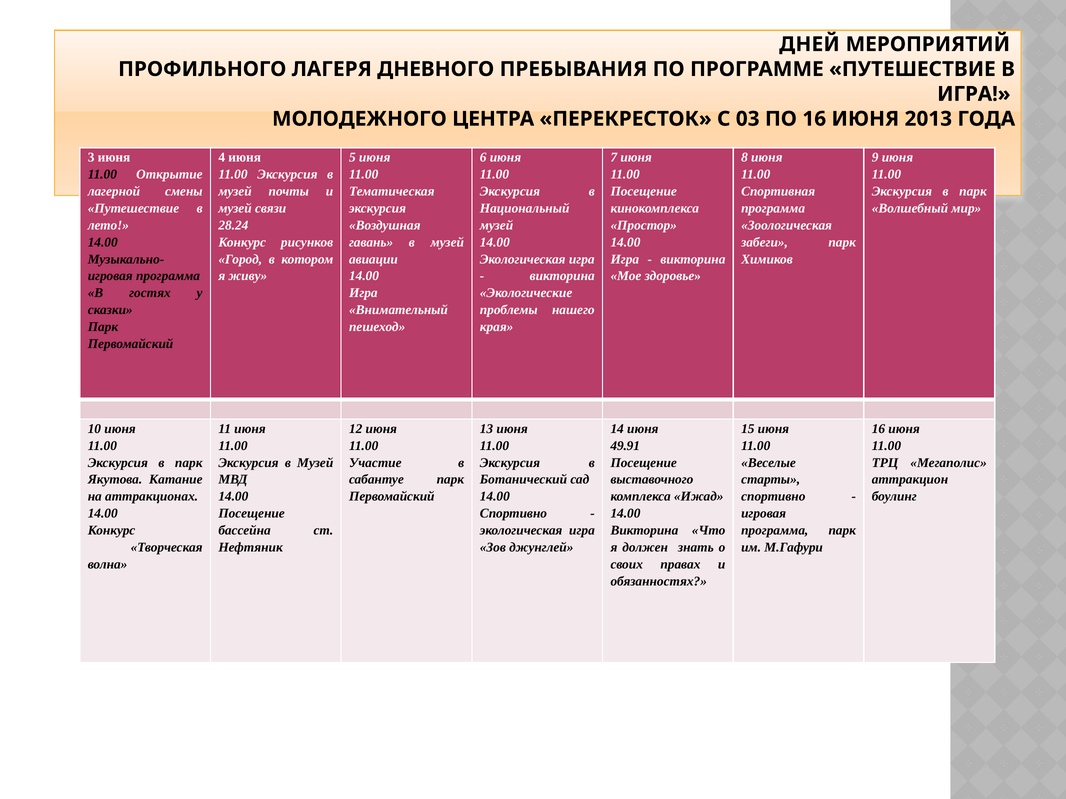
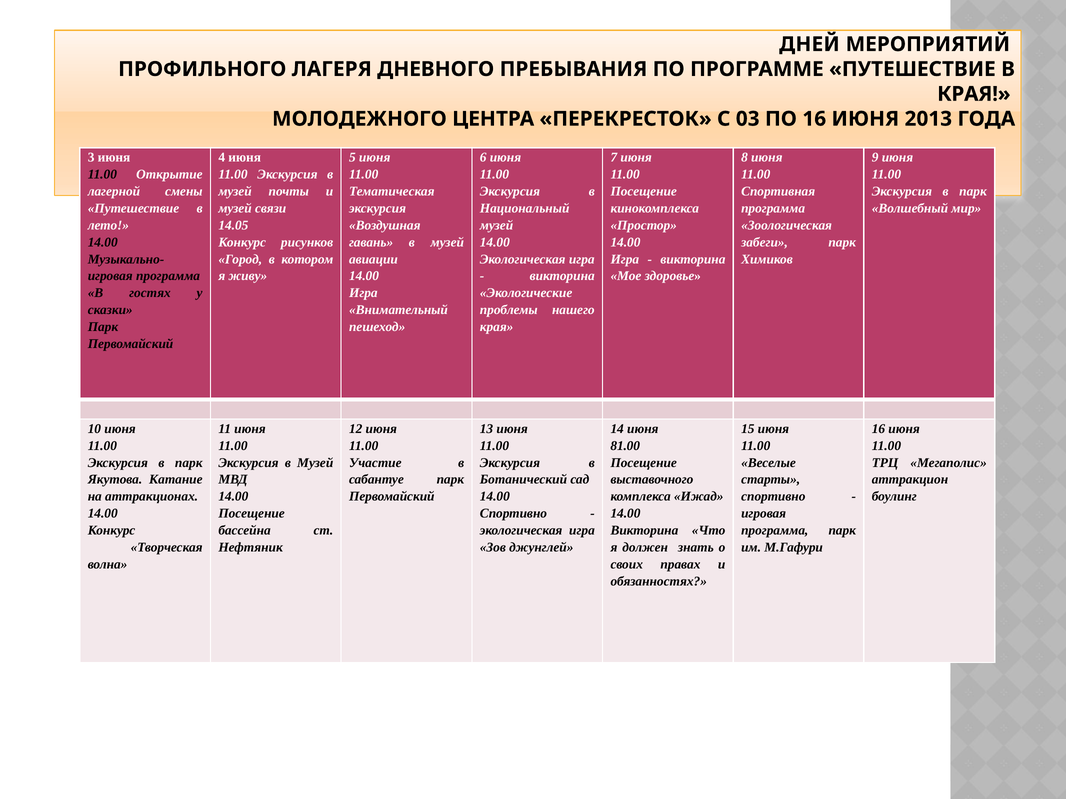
ИГРА at (974, 94): ИГРА -> КРАЯ
28.24: 28.24 -> 14.05
49.91: 49.91 -> 81.00
